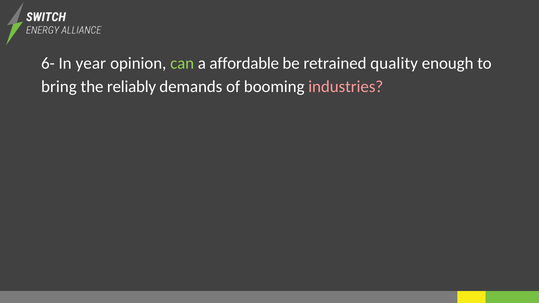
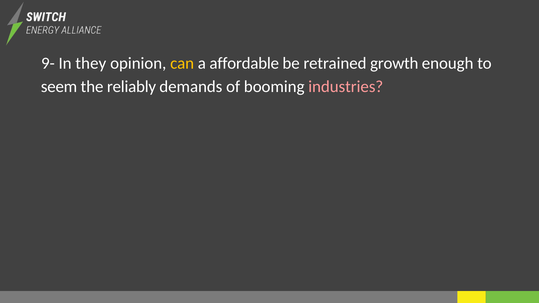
6-: 6- -> 9-
year: year -> they
can colour: light green -> yellow
quality: quality -> growth
bring: bring -> seem
